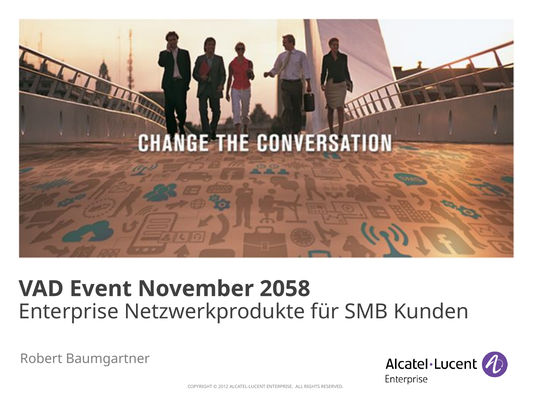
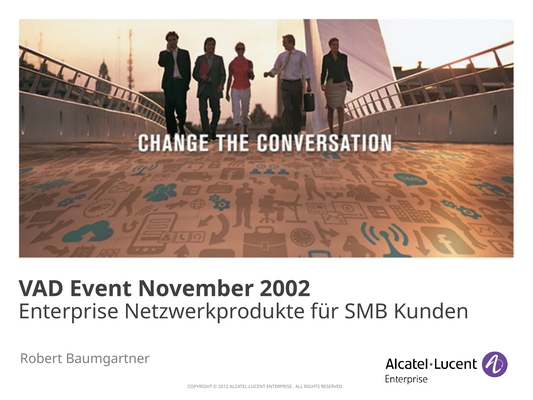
2058: 2058 -> 2002
